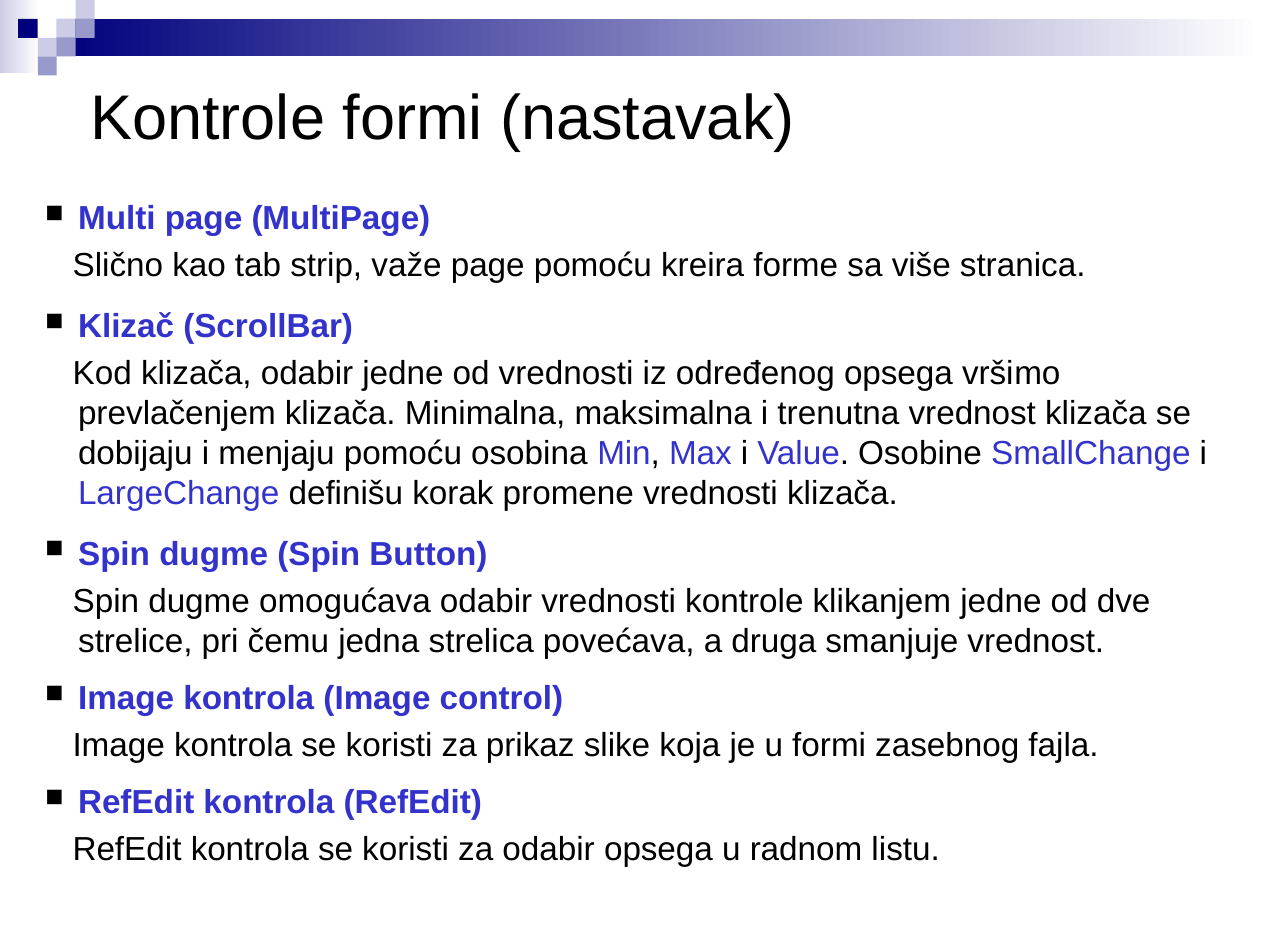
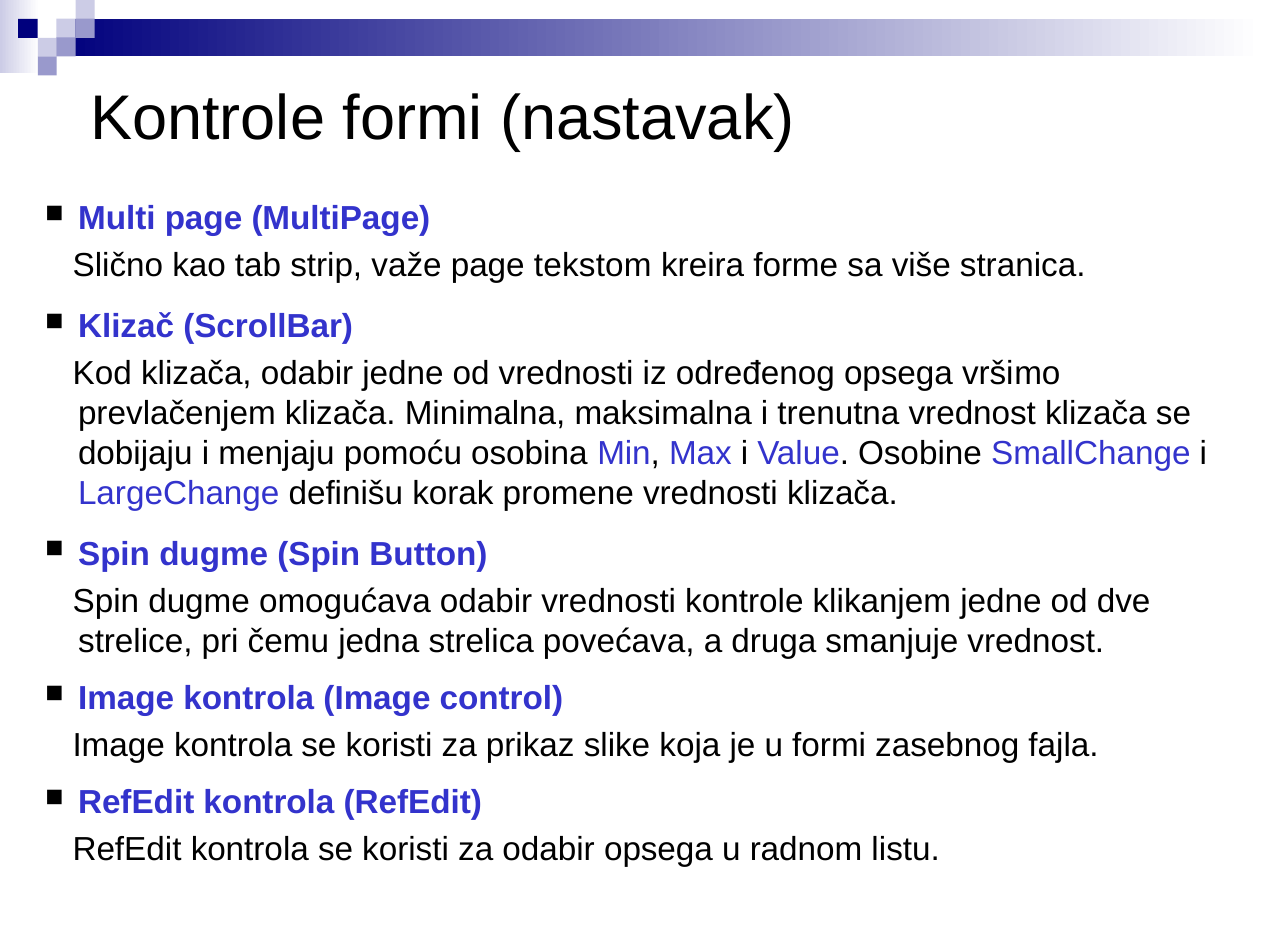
page pomoću: pomoću -> tekstom
